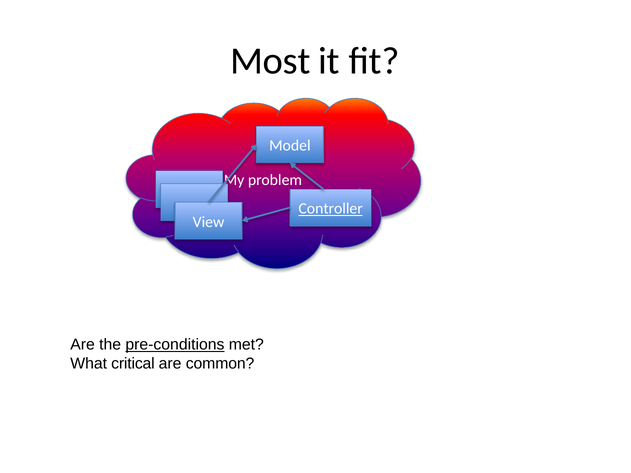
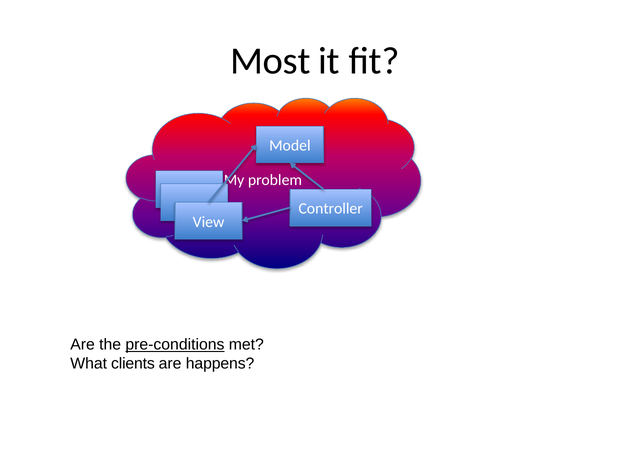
Controller underline: present -> none
critical: critical -> clients
common: common -> happens
